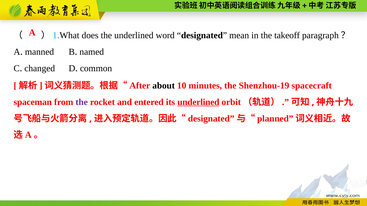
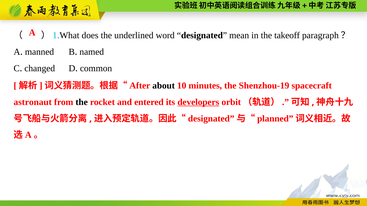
spaceman: spaceman -> astronaut
the at (82, 102) colour: purple -> black
its underlined: underlined -> developers
